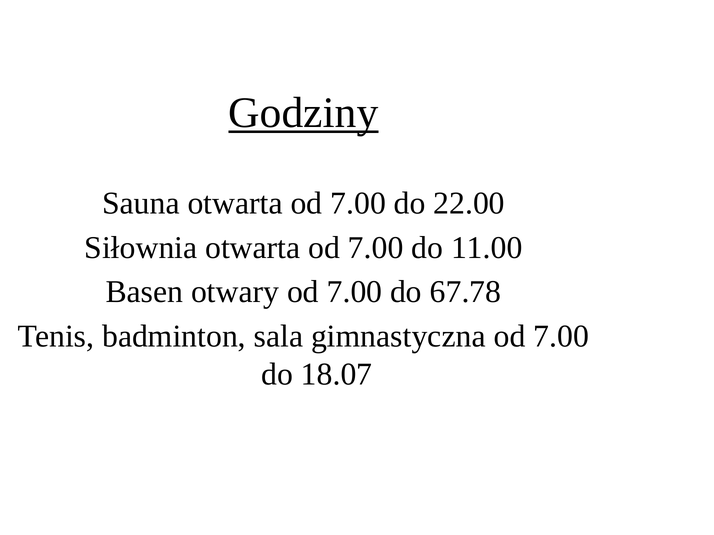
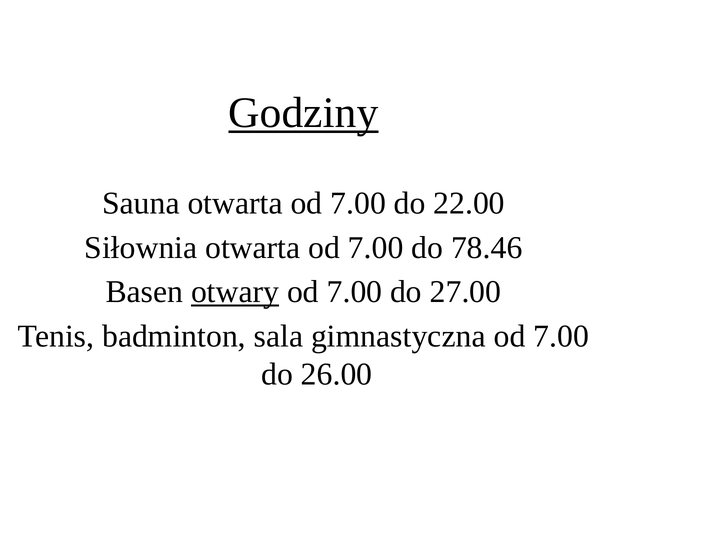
11.00: 11.00 -> 78.46
otwary underline: none -> present
67.78: 67.78 -> 27.00
18.07: 18.07 -> 26.00
